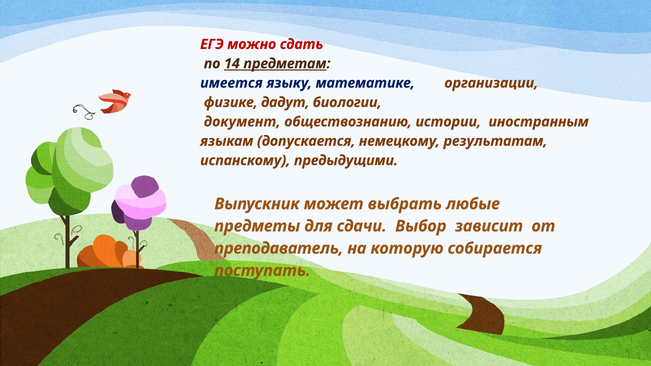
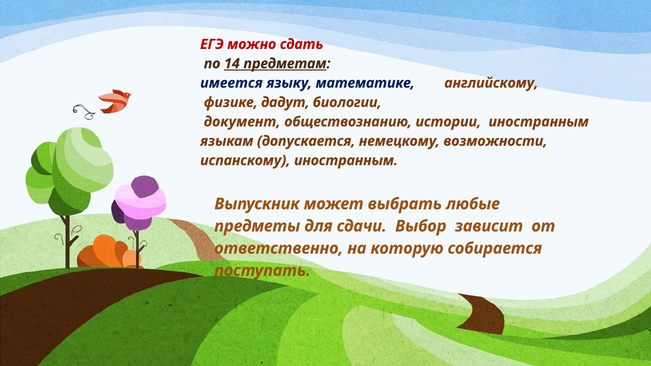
организации: организации -> английскому
результатам: результатам -> возможности
испанскому предыдущими: предыдущими -> иностранным
преподаватель: преподаватель -> ответственно
